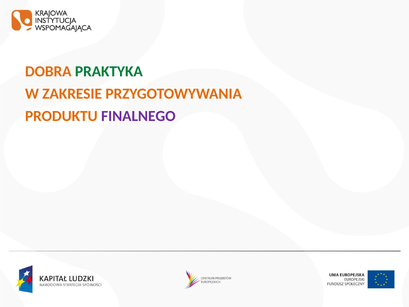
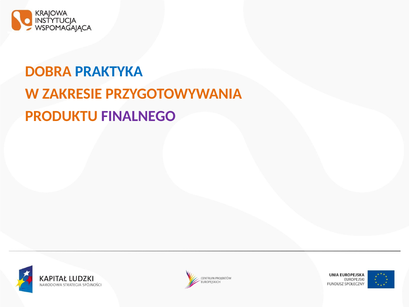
PRAKTYKA colour: green -> blue
